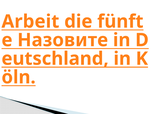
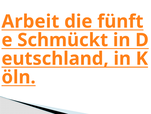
Назовите: Назовите -> Schmückt
